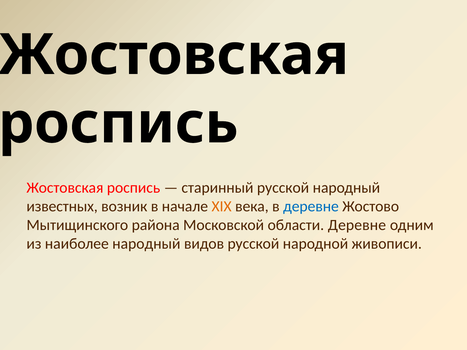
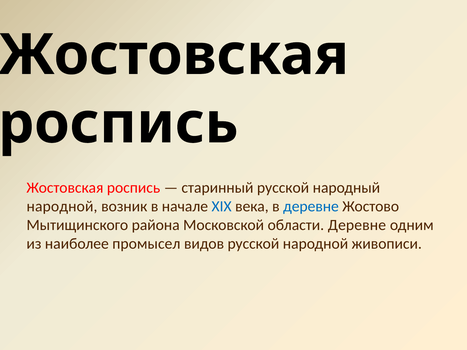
известных at (62, 207): известных -> народной
XIX colour: orange -> blue
наиболее народный: народный -> промысел
